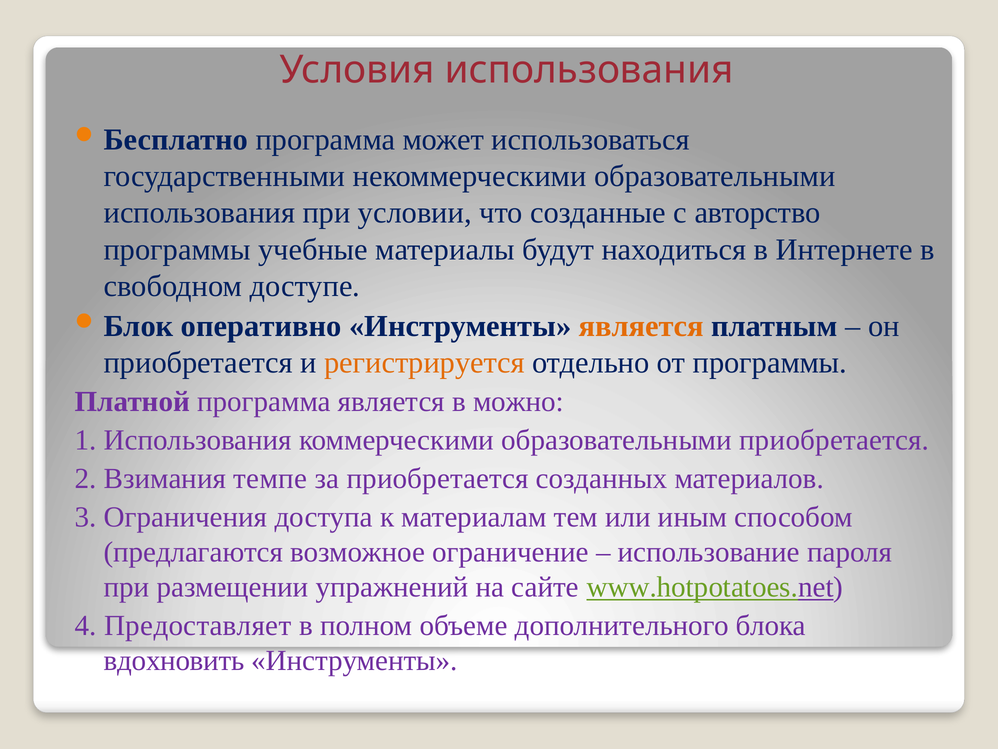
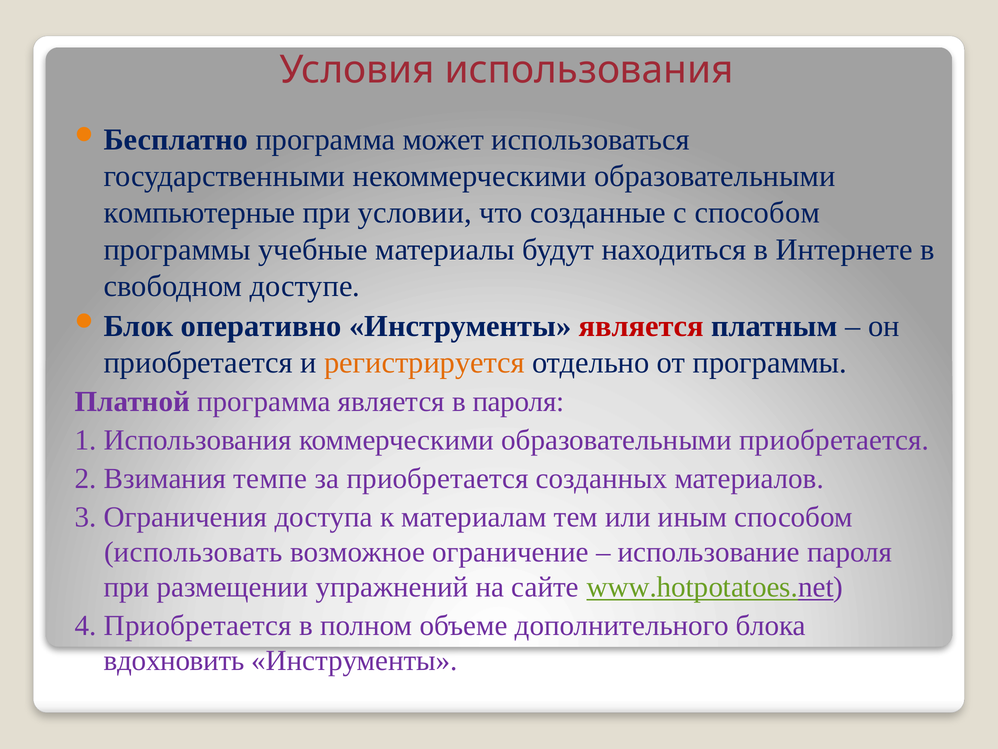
использования at (199, 213): использования -> компьютерные
с авторство: авторство -> способом
является at (641, 326) colour: orange -> red
в можно: можно -> пароля
предлагаются: предлагаются -> использовать
4 Предоставляет: Предоставляет -> Приобретается
